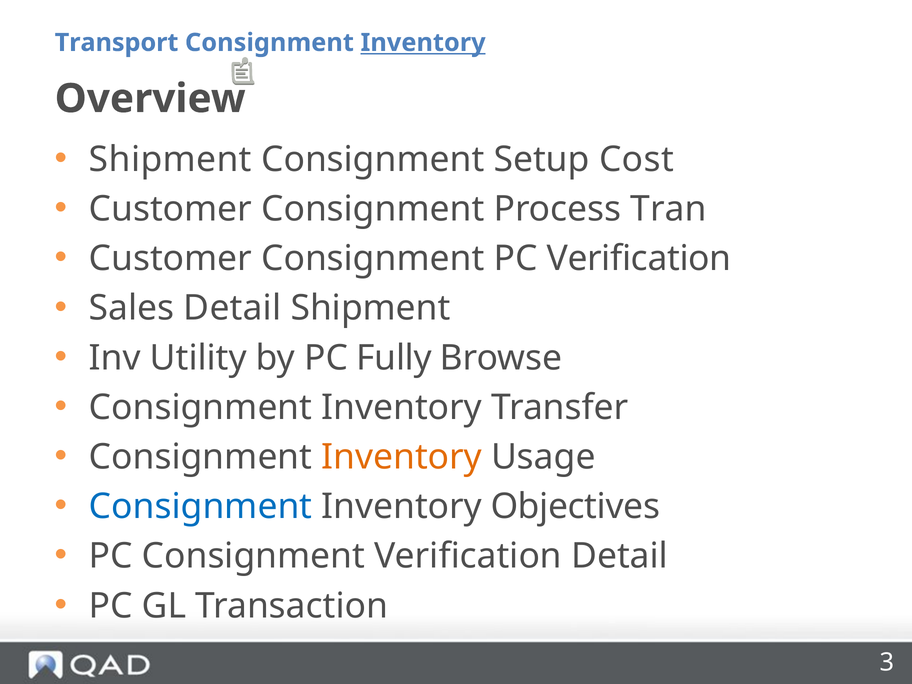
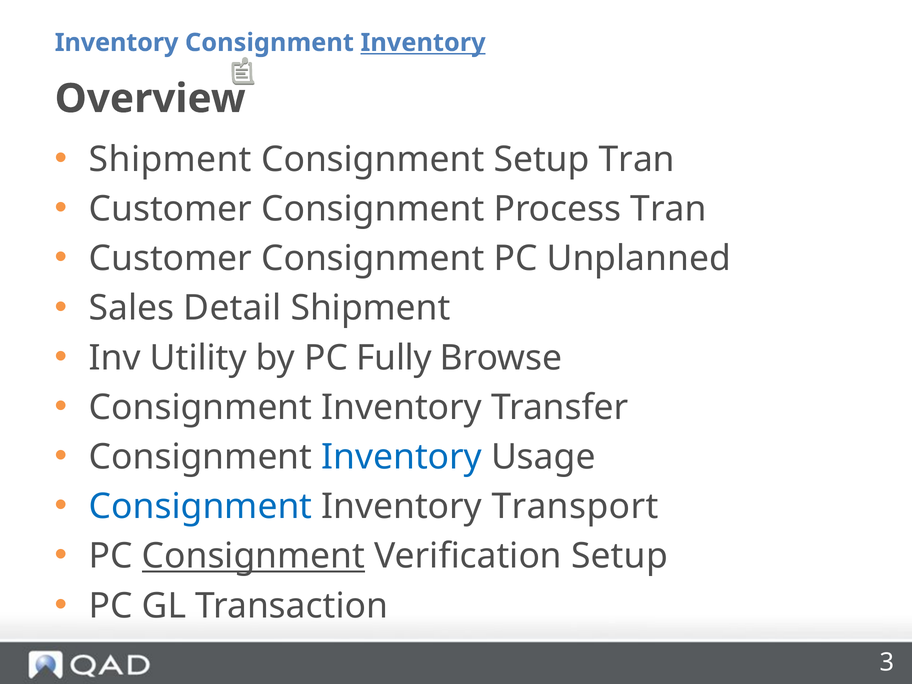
Transport at (117, 43): Transport -> Inventory
Setup Cost: Cost -> Tran
PC Verification: Verification -> Unplanned
Inventory at (402, 457) colour: orange -> blue
Objectives: Objectives -> Transport
Consignment at (253, 556) underline: none -> present
Verification Detail: Detail -> Setup
